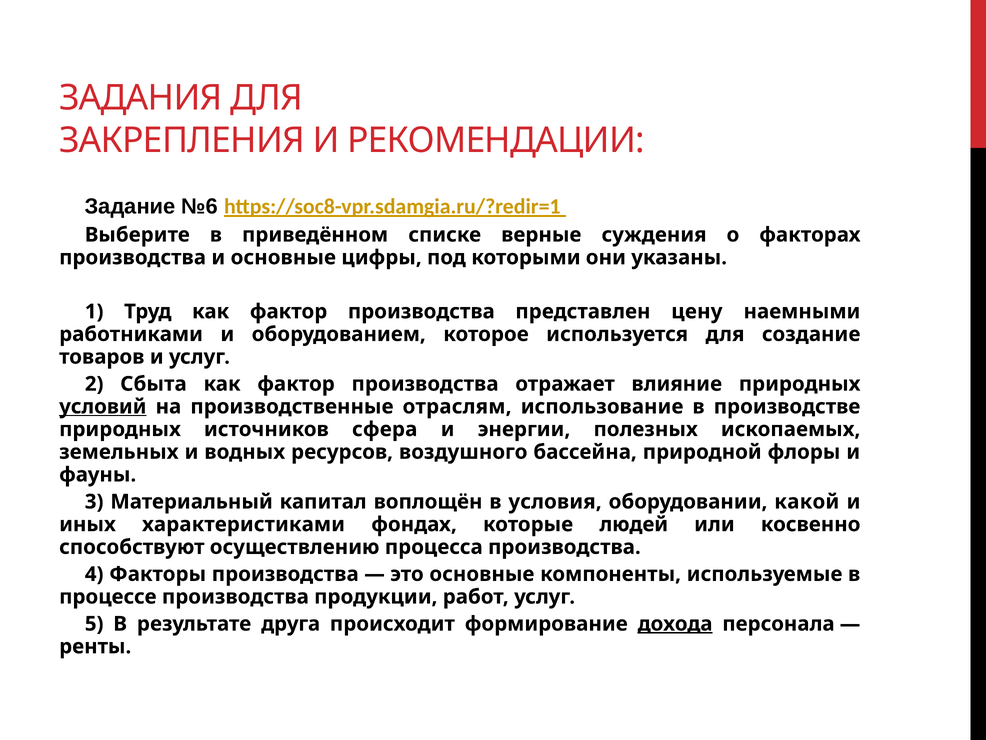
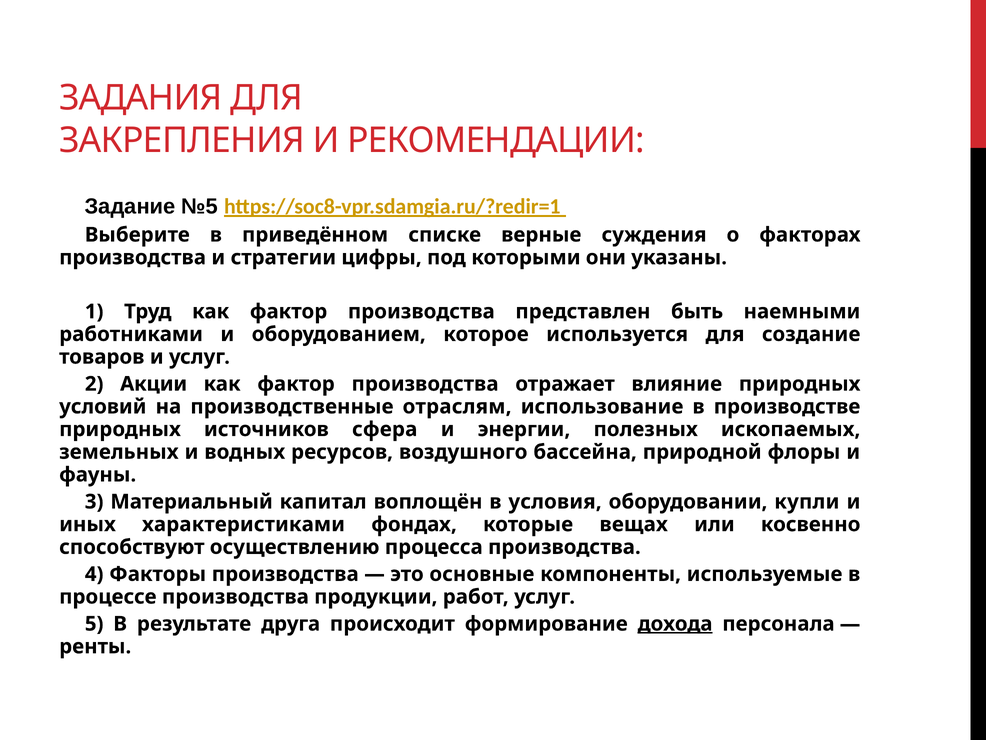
№6: №6 -> №5
и основные: основные -> стратегии
цену: цену -> быть
Сбыта: Сбыта -> Акции
условий underline: present -> none
какой: какой -> купли
людей: людей -> вещах
